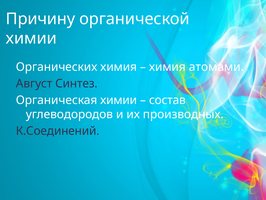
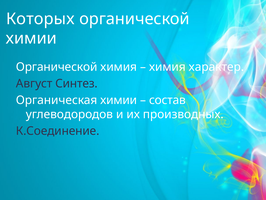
Причину: Причину -> Которых
Органических at (57, 67): Органических -> Органической
атомами: атомами -> характер
К.Соединений: К.Соединений -> К.Соединение
